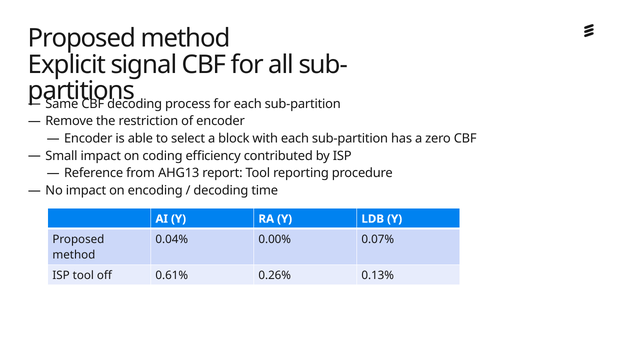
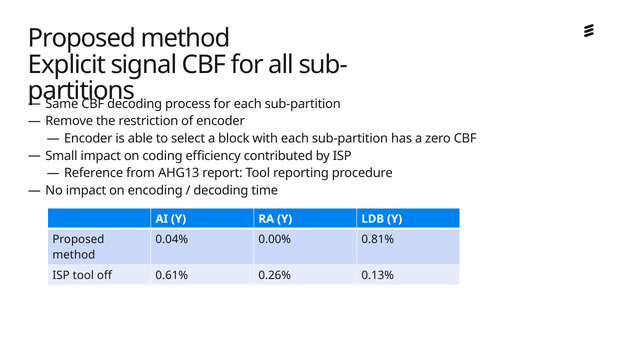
0.07%: 0.07% -> 0.81%
